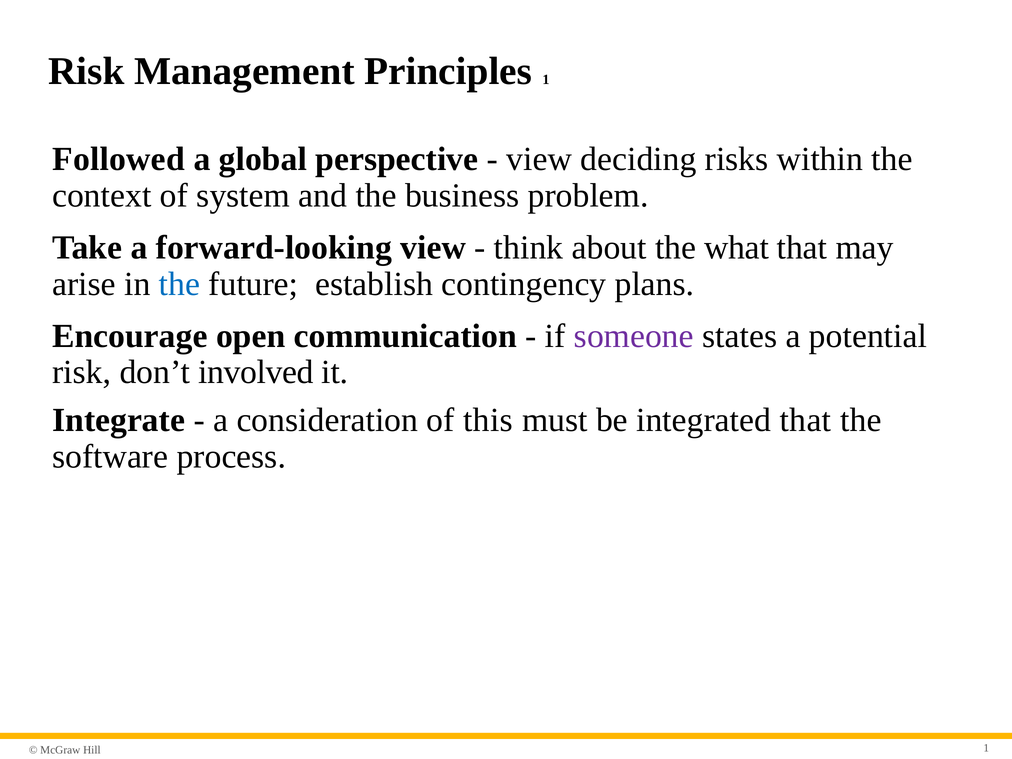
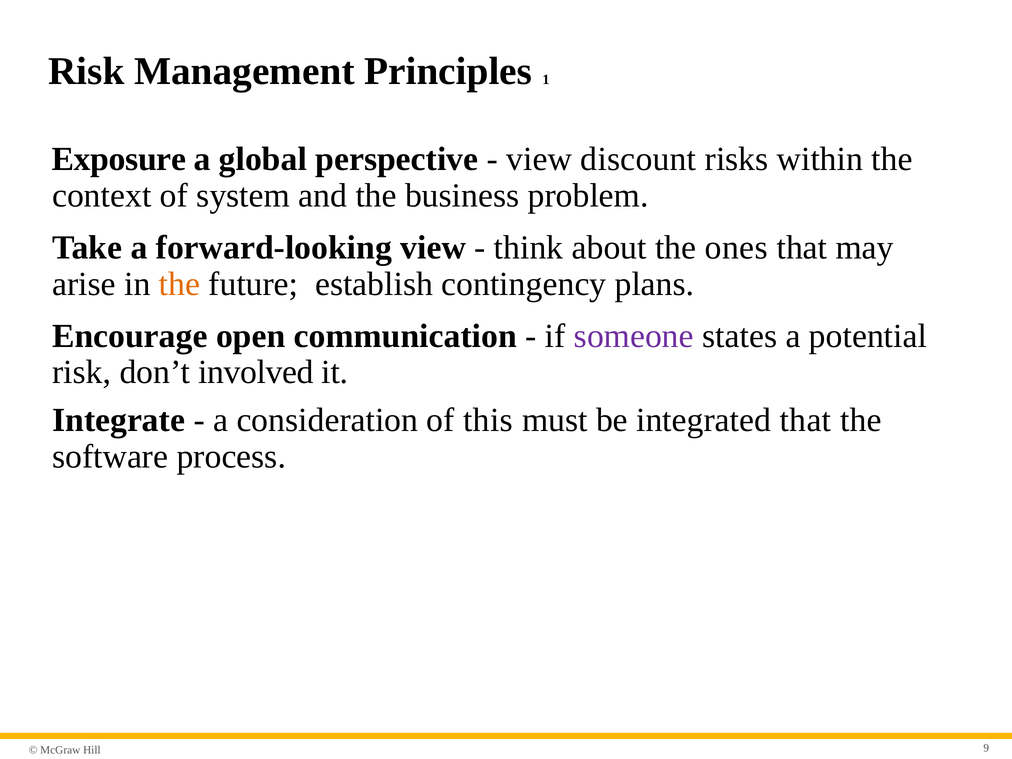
Followed: Followed -> Exposure
deciding: deciding -> discount
what: what -> ones
the at (179, 284) colour: blue -> orange
1 at (986, 748): 1 -> 9
